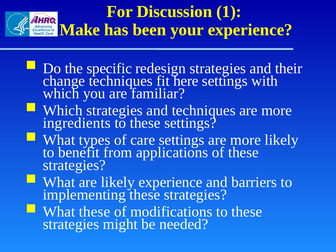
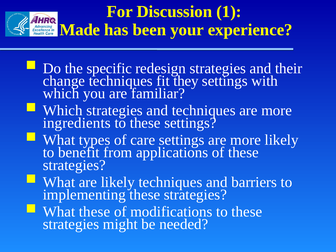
Make: Make -> Made
here: here -> they
likely experience: experience -> techniques
